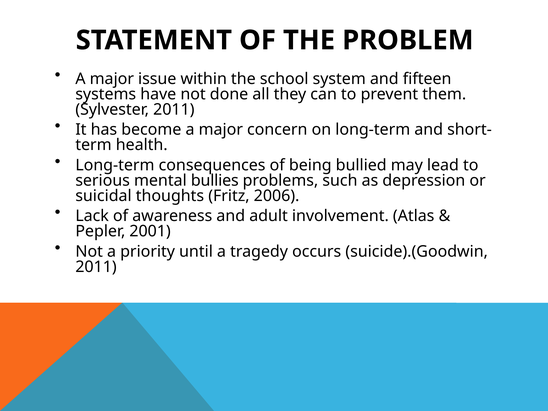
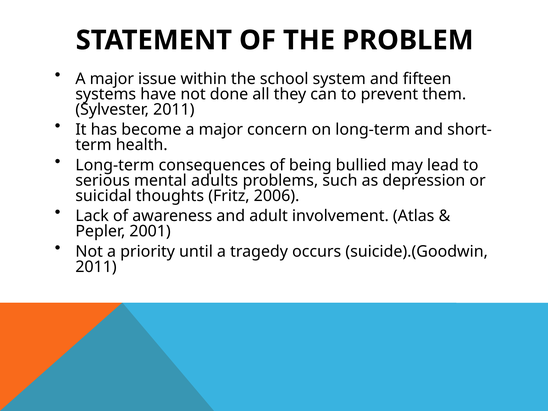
bullies: bullies -> adults
